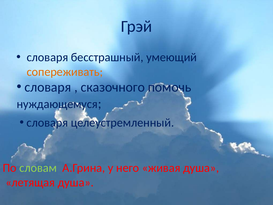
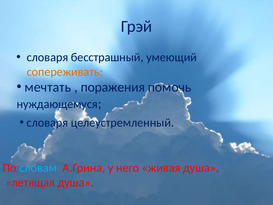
словаря at (48, 87): словаря -> мечтать
сказочного: сказочного -> поражения
словам colour: light green -> light blue
